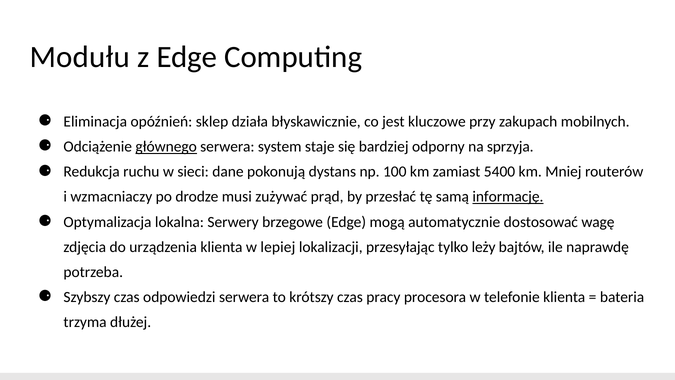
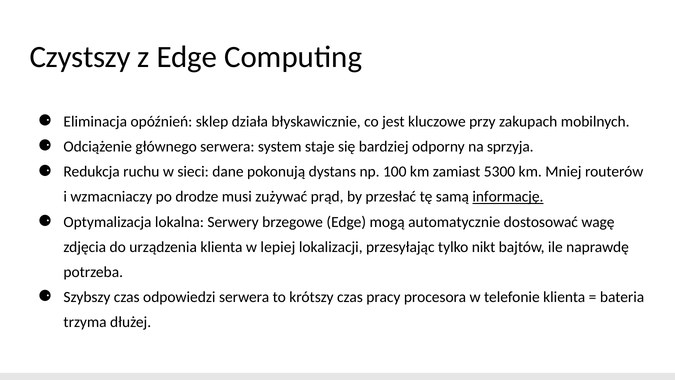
Modułu: Modułu -> Czystszy
głównego underline: present -> none
5400: 5400 -> 5300
leży: leży -> nikt
